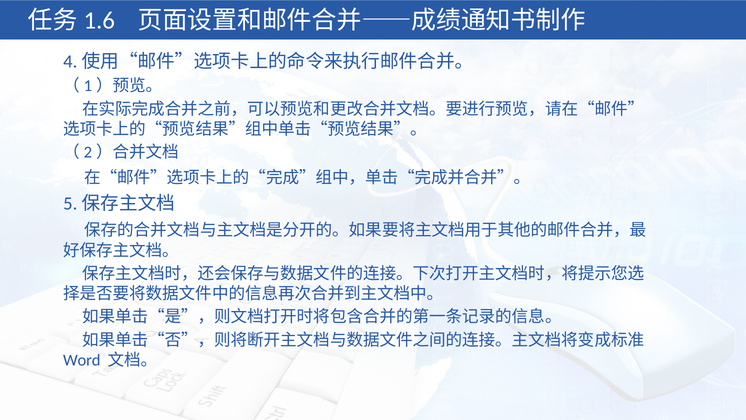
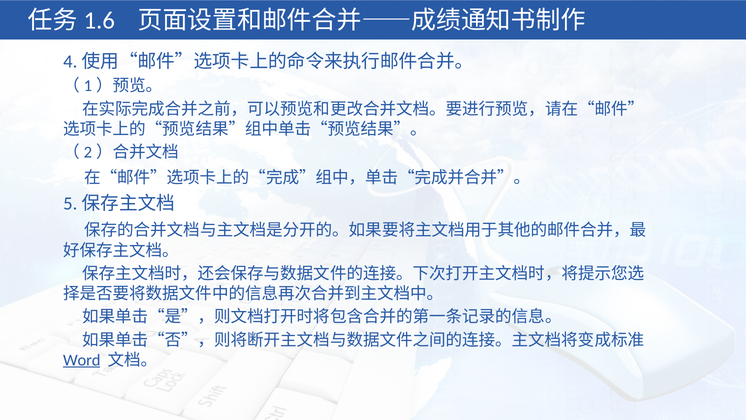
Word underline: none -> present
